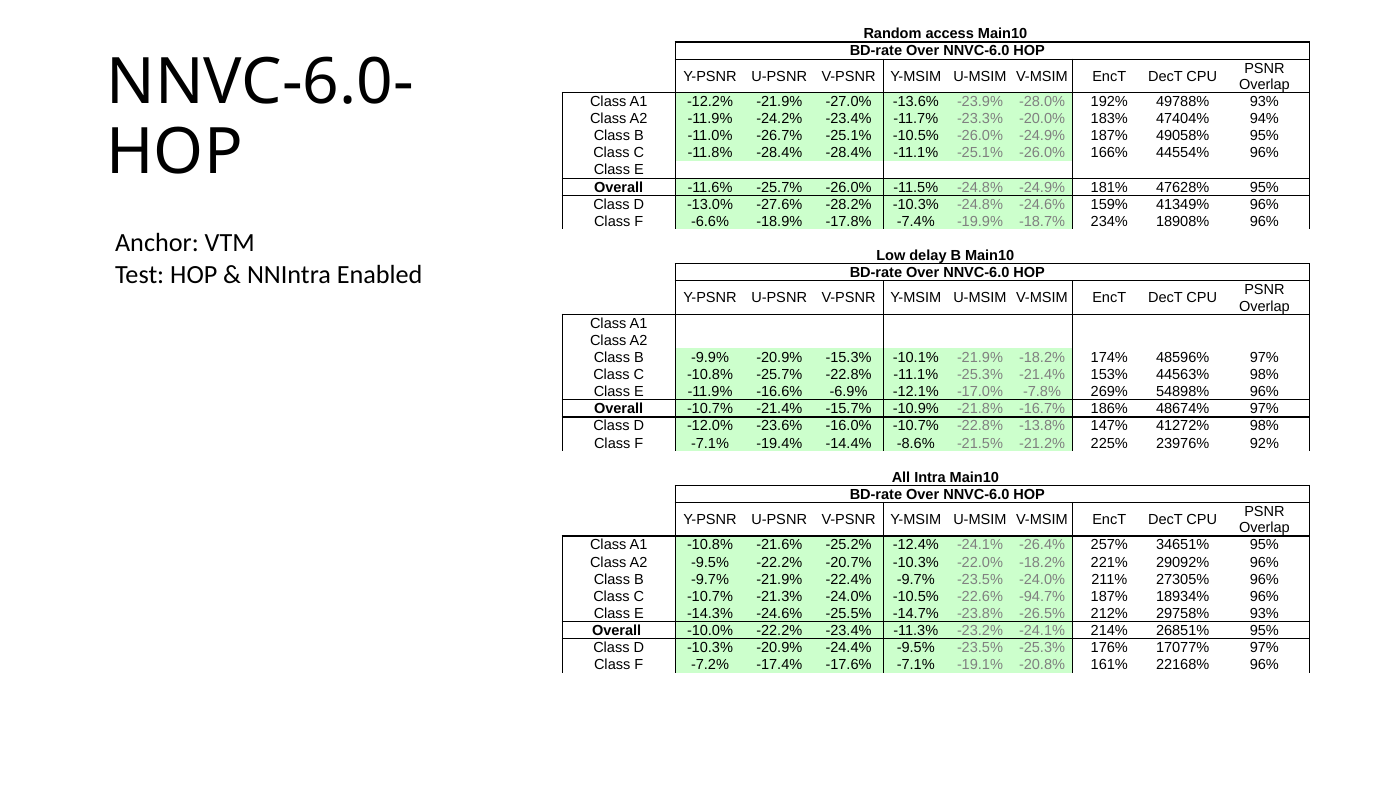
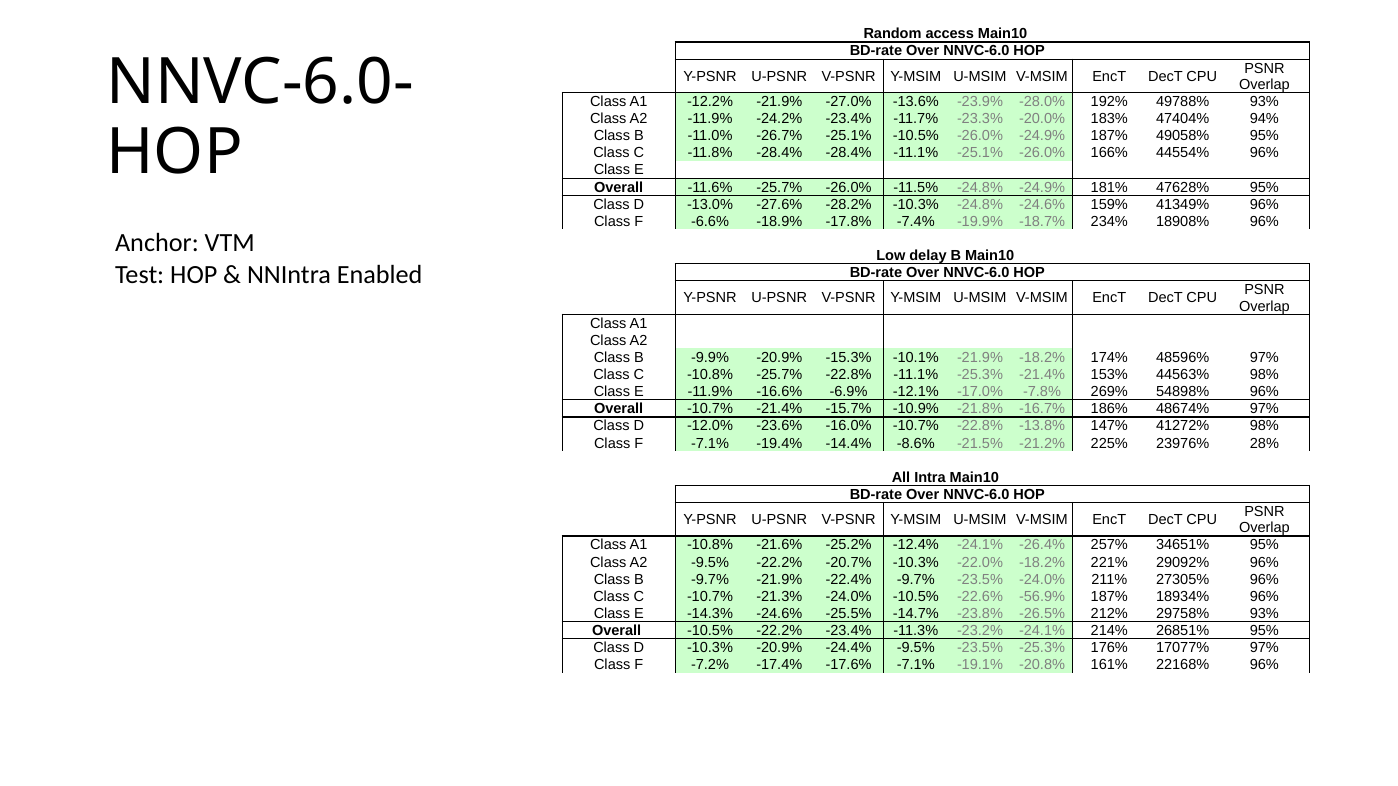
92%: 92% -> 28%
-94.7%: -94.7% -> -56.9%
Overall -10.0%: -10.0% -> -10.5%
